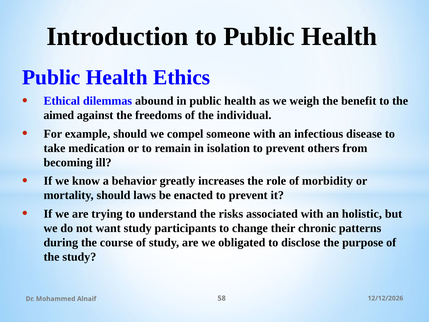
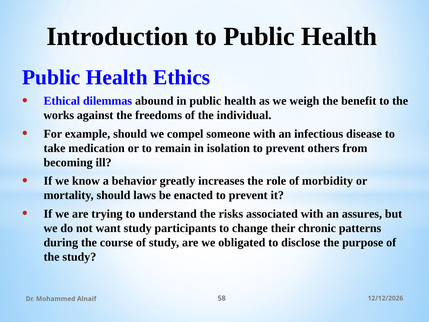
aimed: aimed -> works
holistic: holistic -> assures
